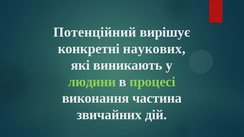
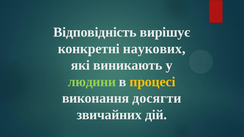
Потенційний: Потенційний -> Відповідність
процесі colour: light green -> yellow
частина: частина -> досягти
